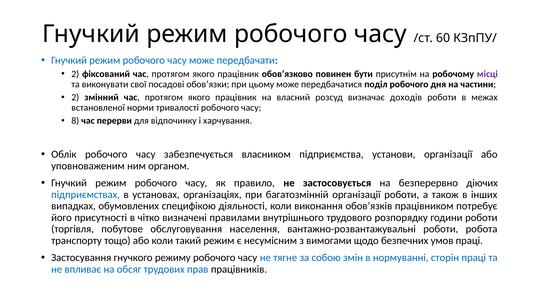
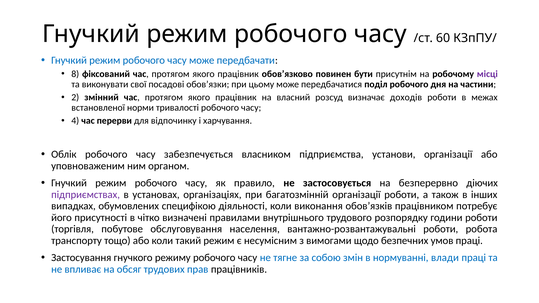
2 at (75, 74): 2 -> 8
8: 8 -> 4
підприємствах colour: blue -> purple
сторін: сторін -> влади
